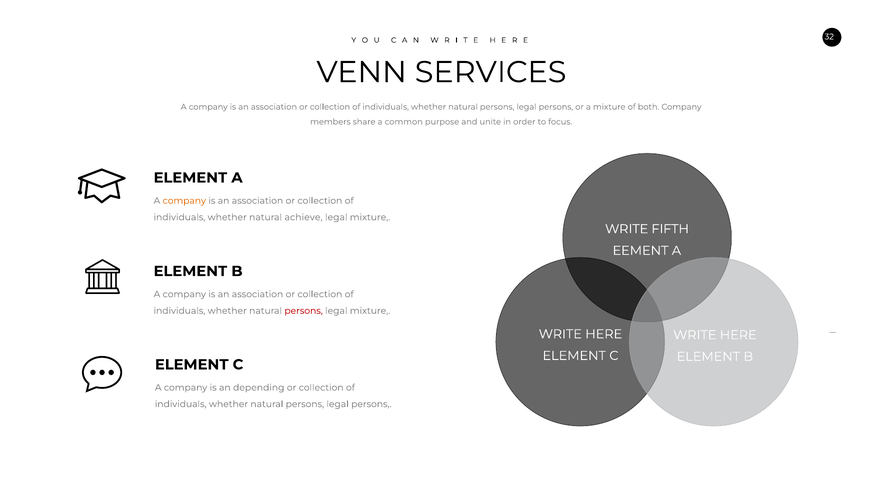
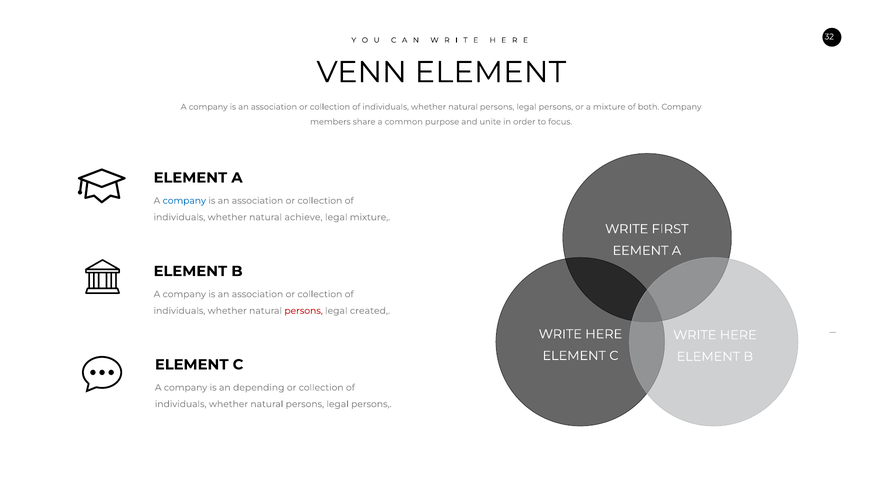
VENN SERVICES: SERVICES -> ELEMENT
company at (184, 201) colour: orange -> blue
FIFTH: FIFTH -> FIRST
mixture at (370, 311): mixture -> created
